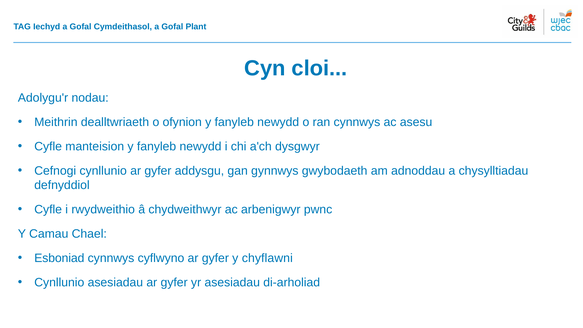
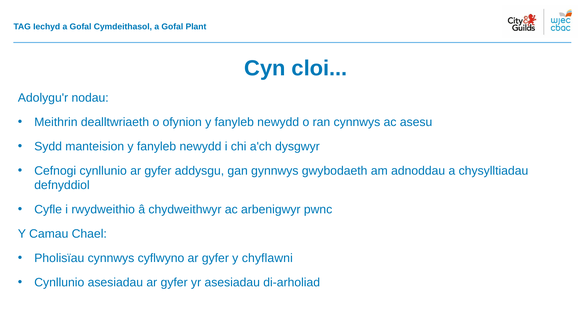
Cyfle at (48, 146): Cyfle -> Sydd
Esboniad: Esboniad -> Pholisïau
